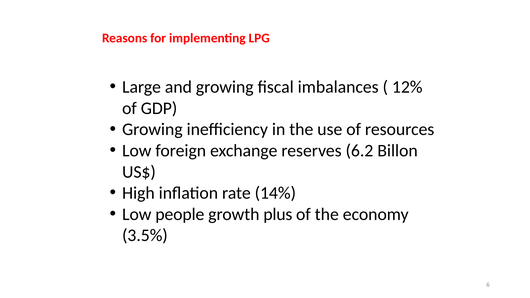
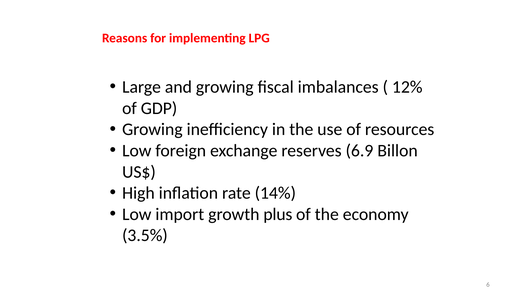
6.2: 6.2 -> 6.9
people: people -> import
